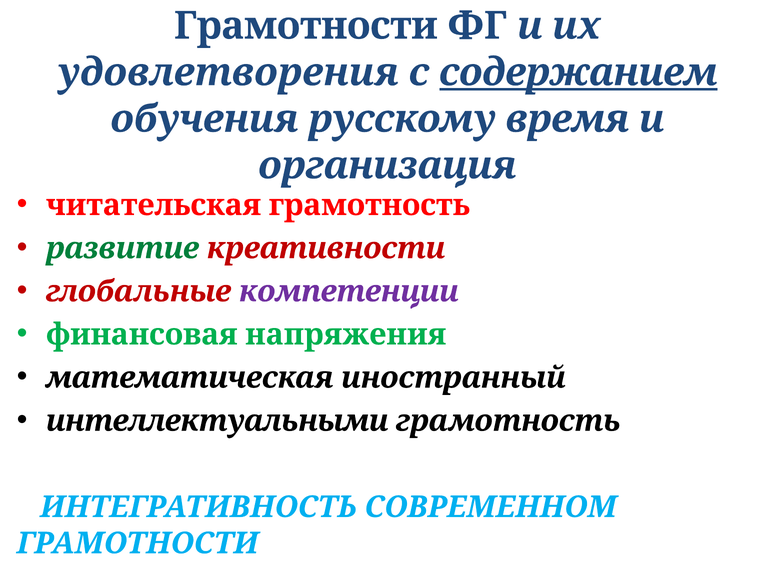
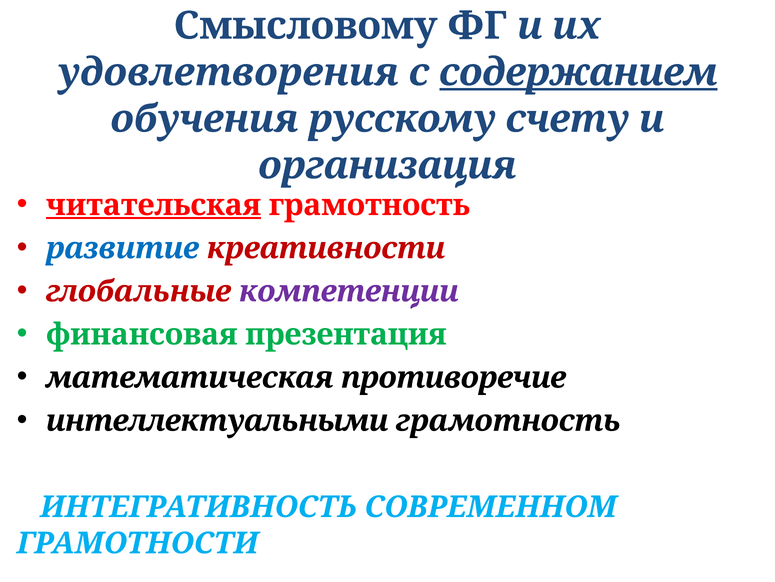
Грамотности at (306, 26): Грамотности -> Смысловому
время: время -> счету
читательская underline: none -> present
развитие colour: green -> blue
напряжения: напряжения -> презентация
иностранный: иностранный -> противоречие
